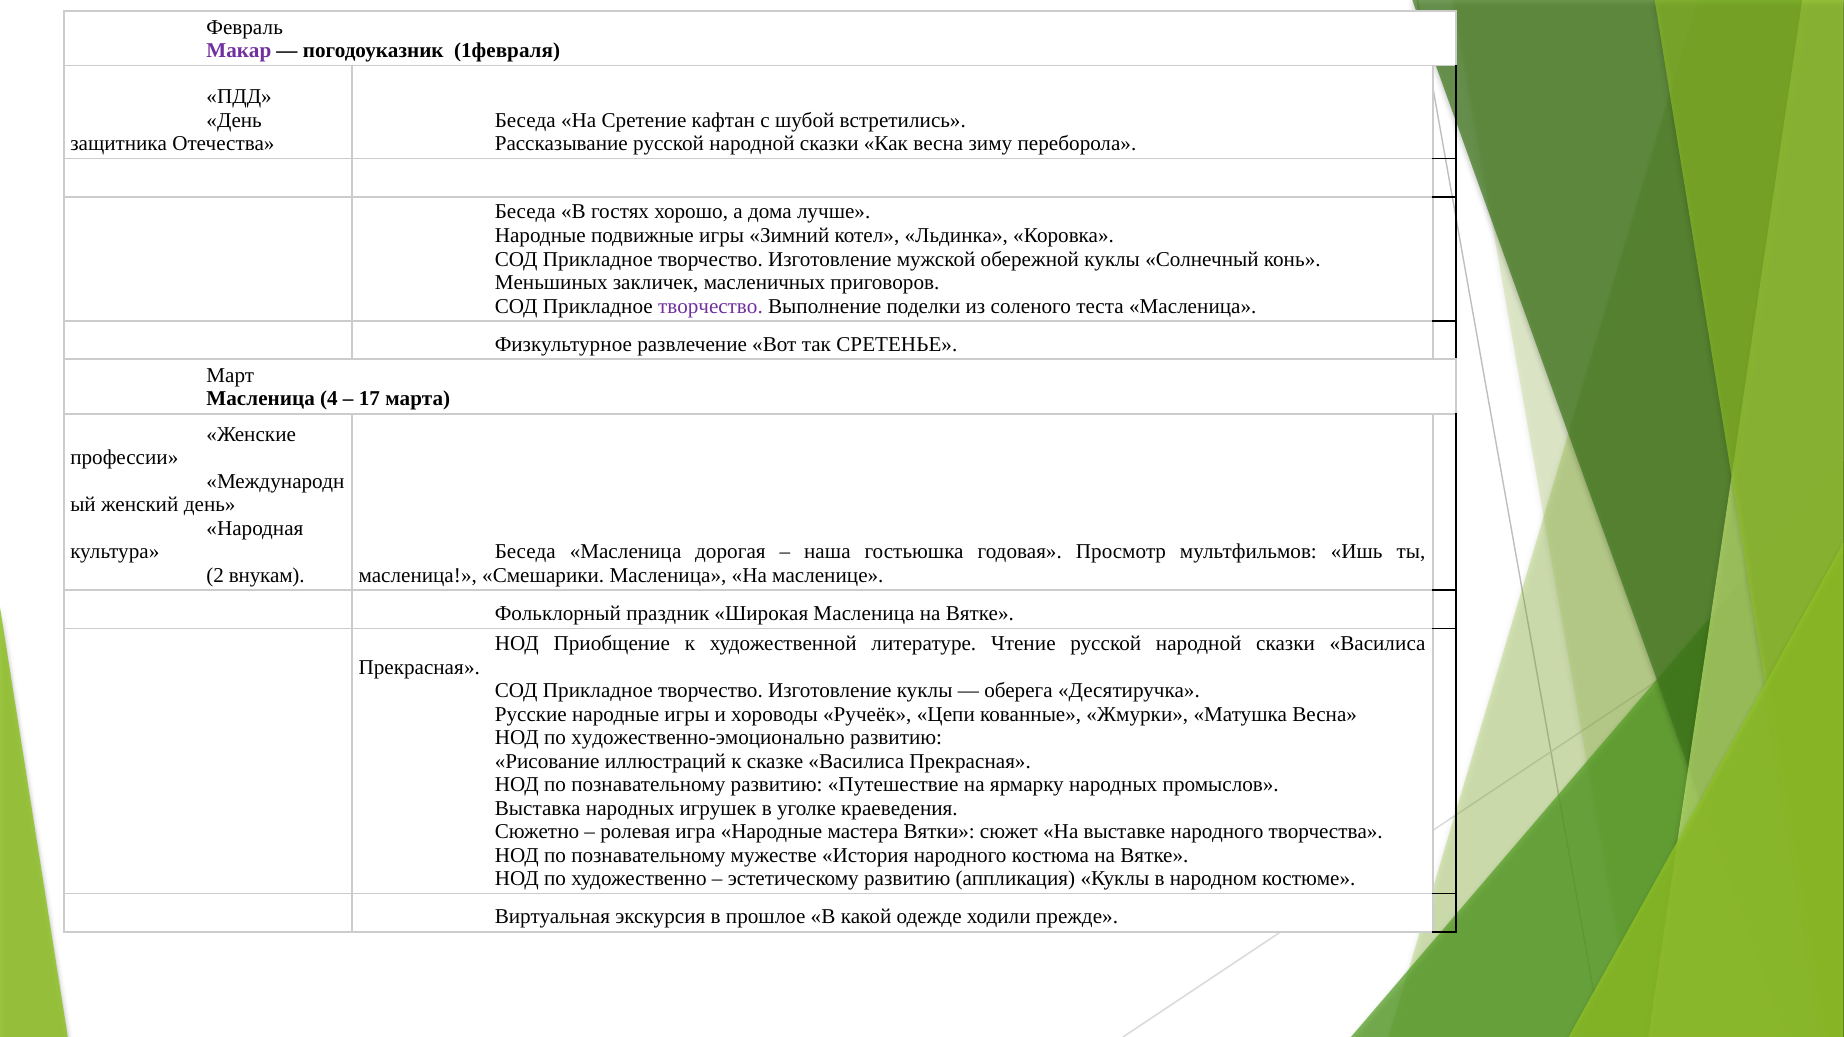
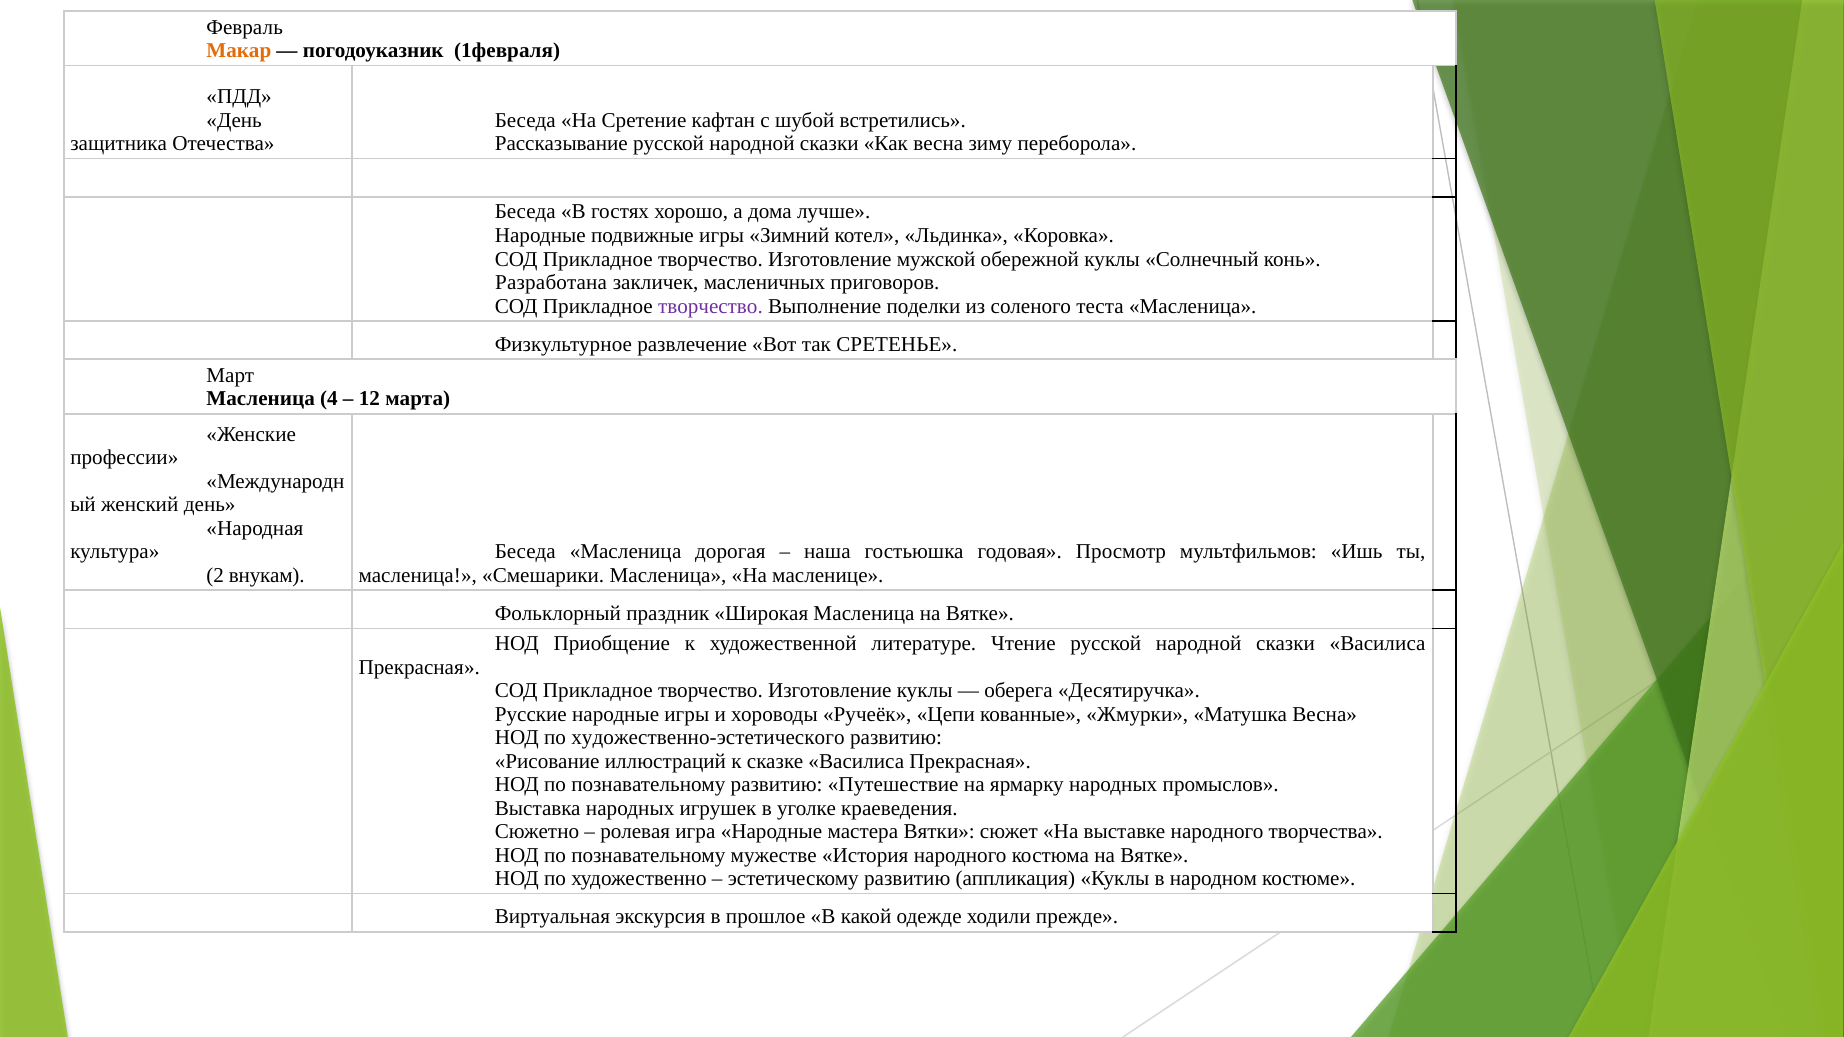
Макар colour: purple -> orange
Меньшиных: Меньшиных -> Разработана
17: 17 -> 12
художественно-эмоционально: художественно-эмоционально -> художественно-эстетического
